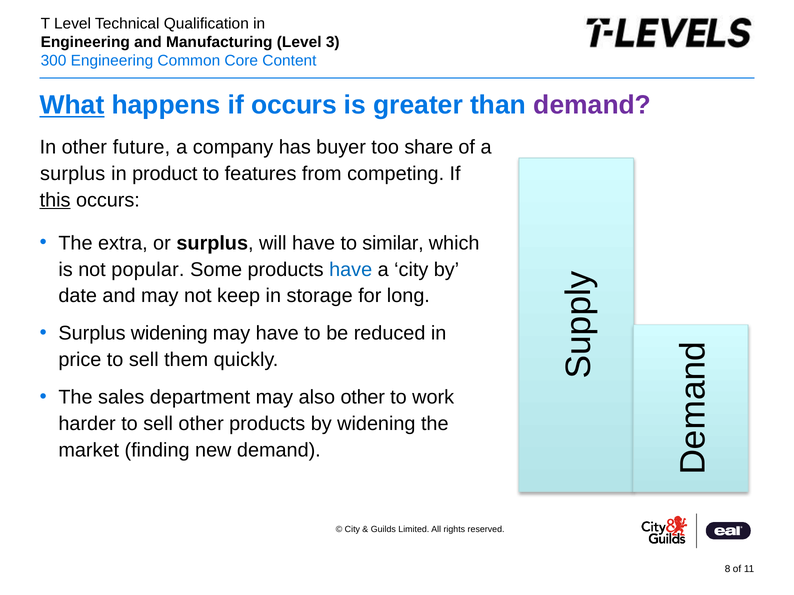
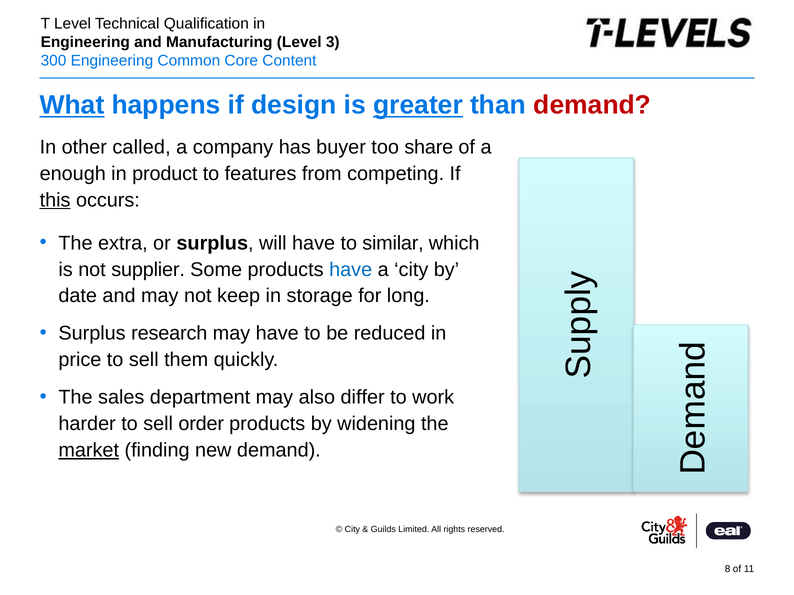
if occurs: occurs -> design
greater underline: none -> present
demand at (592, 105) colour: purple -> red
future: future -> called
surplus at (73, 174): surplus -> enough
popular: popular -> supplier
Surplus widening: widening -> research
also other: other -> differ
sell other: other -> order
market underline: none -> present
